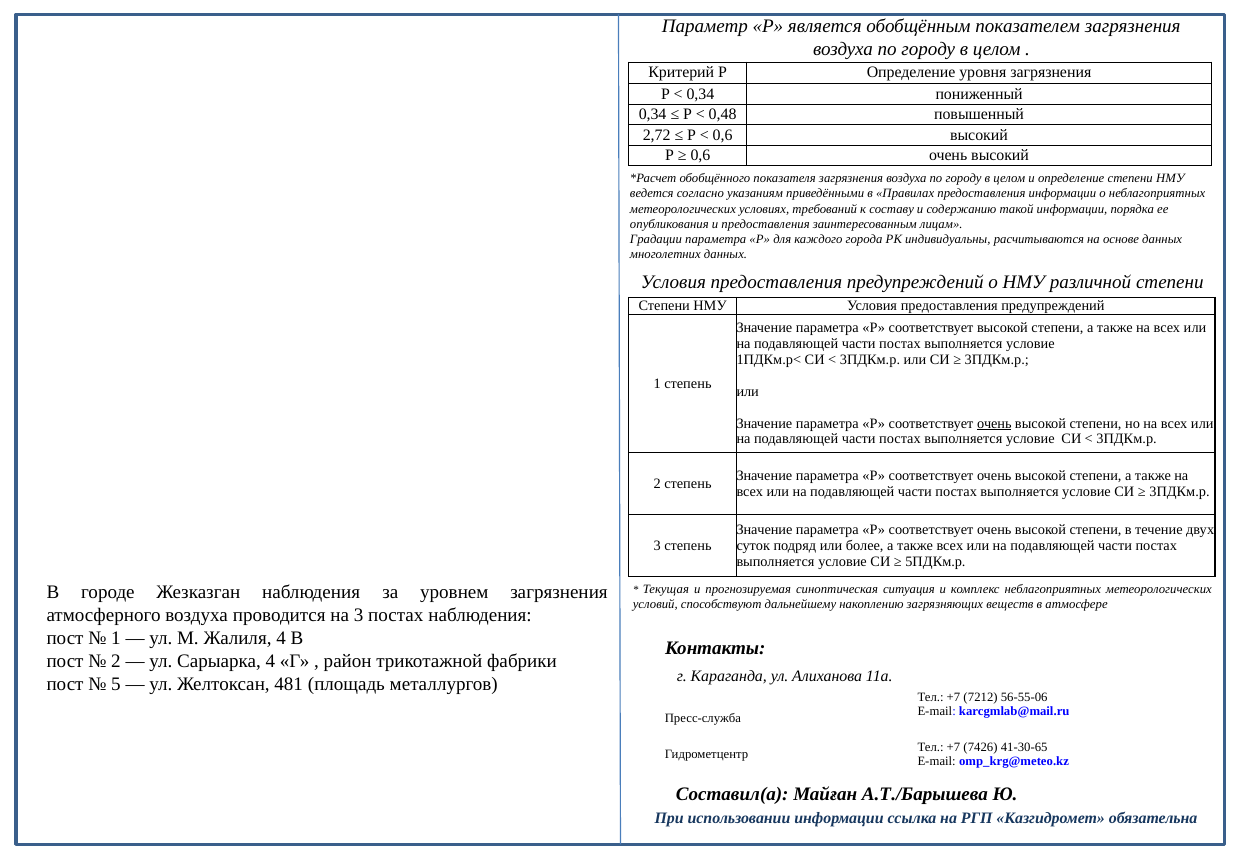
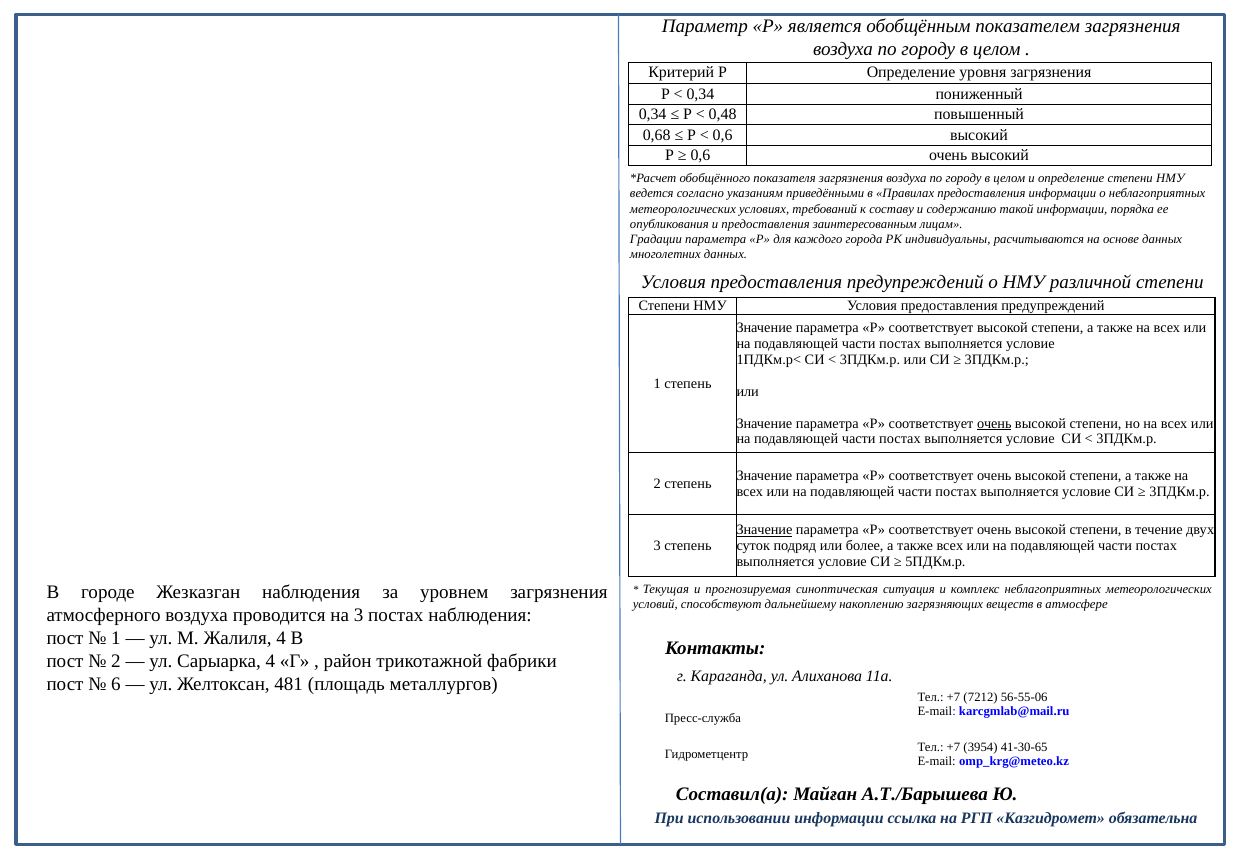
2,72: 2,72 -> 0,68
Значение at (764, 530) underline: none -> present
5: 5 -> 6
7426: 7426 -> 3954
